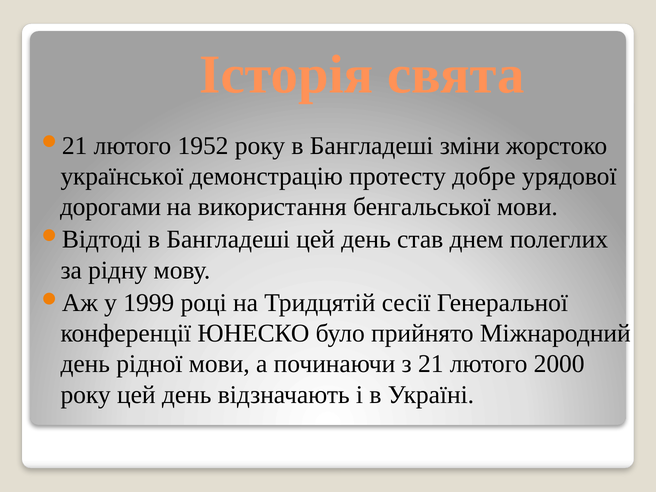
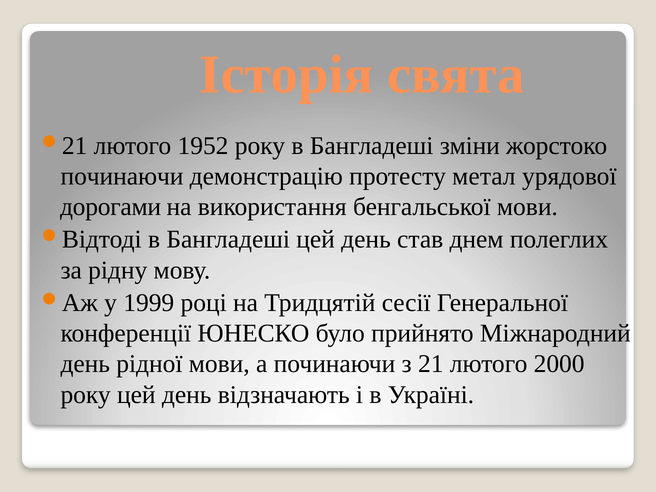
української at (122, 176): української -> починаючи
добре: добре -> метал
